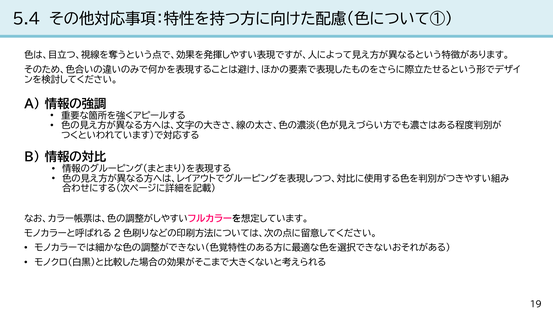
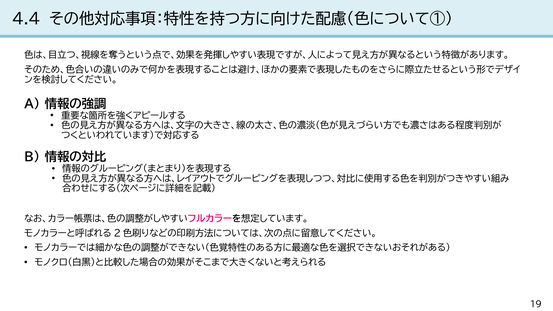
5.4: 5.4 -> 4.4
